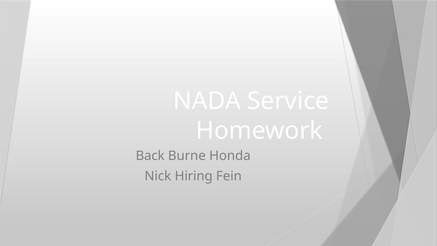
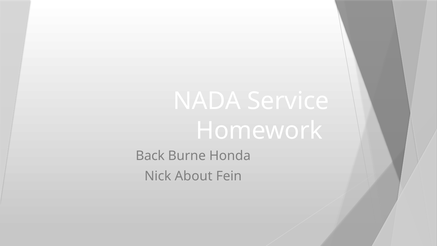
Hiring: Hiring -> About
